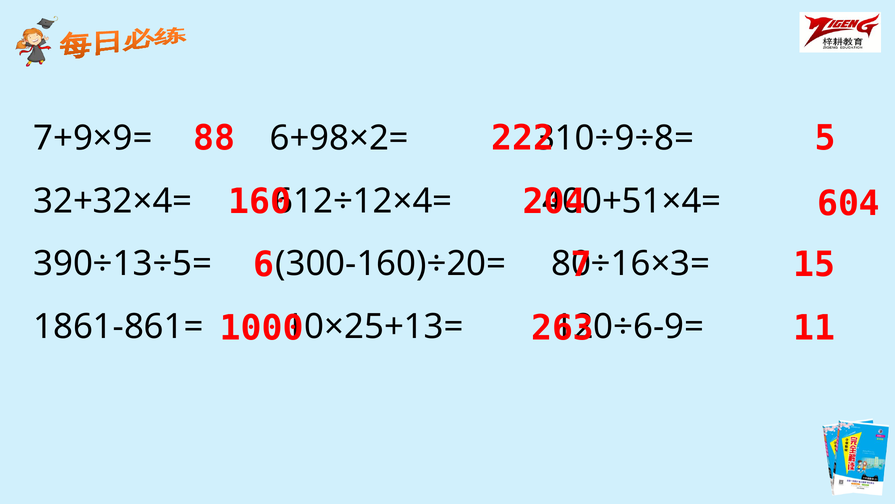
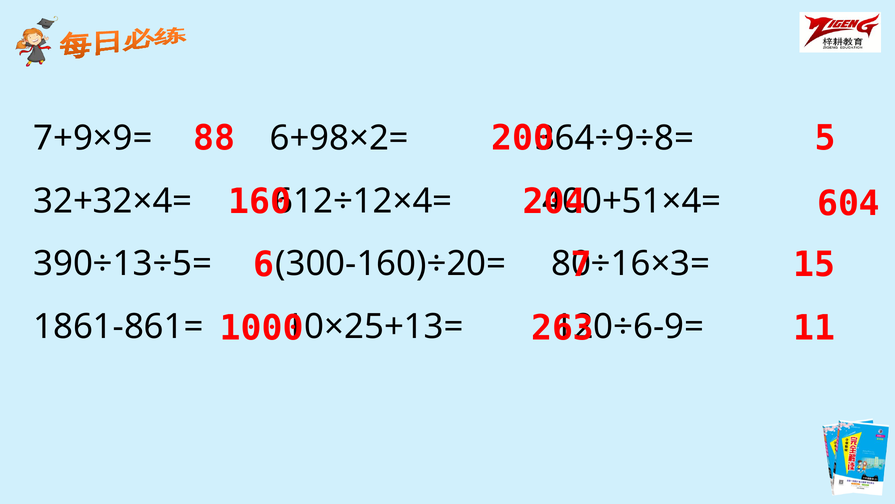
222: 222 -> 200
310÷9÷8=: 310÷9÷8= -> 364÷9÷8=
